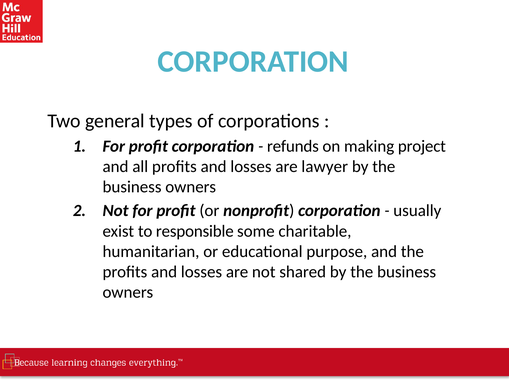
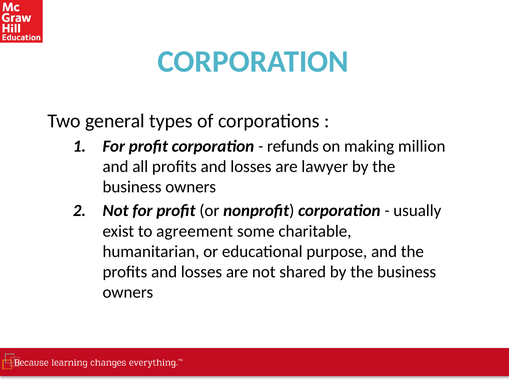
project: project -> million
responsible: responsible -> agreement
